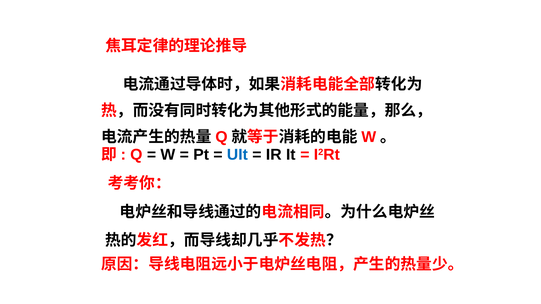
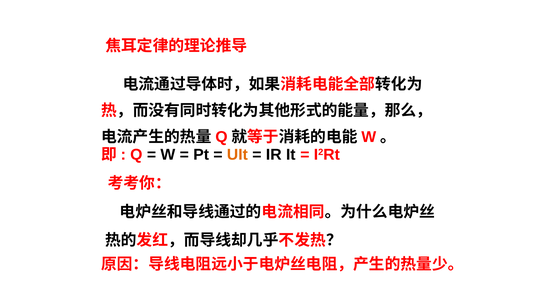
UIt colour: blue -> orange
